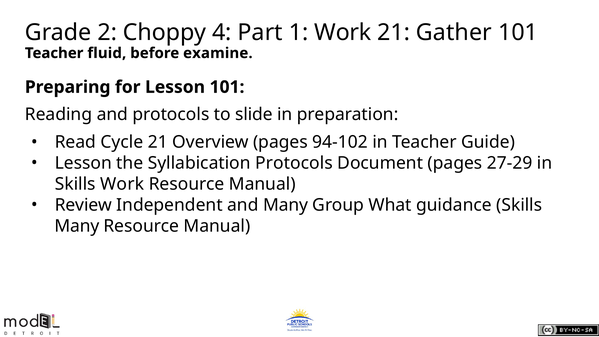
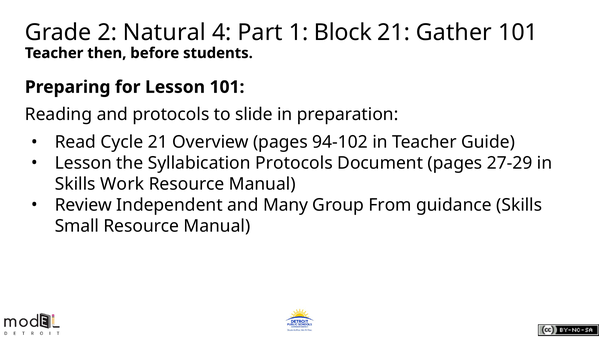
Choppy: Choppy -> Natural
1 Work: Work -> Block
fluid: fluid -> then
examine: examine -> students
What: What -> From
Many at (77, 226): Many -> Small
